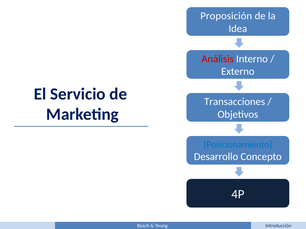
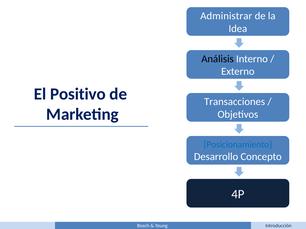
Proposición: Proposición -> Administrar
Análisis colour: red -> black
Servicio: Servicio -> Positivo
